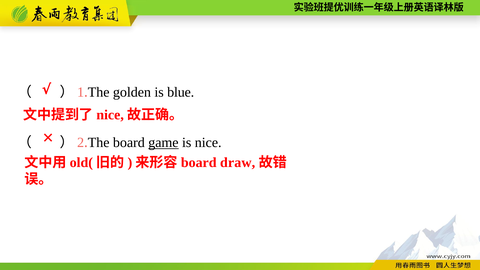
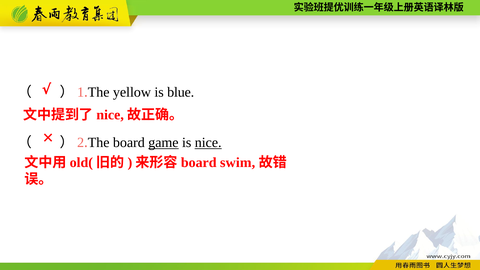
golden: golden -> yellow
nice at (208, 143) underline: none -> present
draw: draw -> swim
